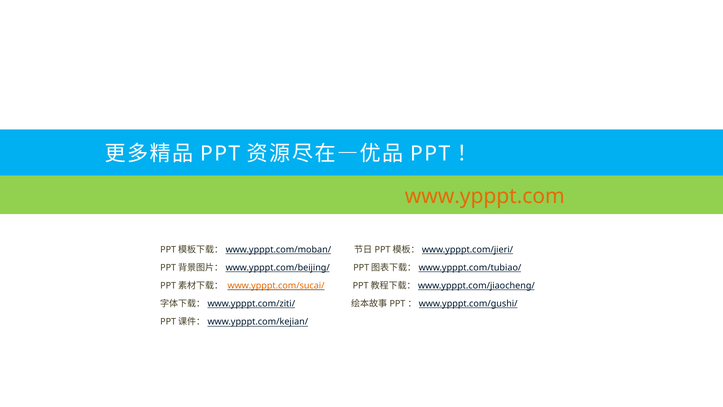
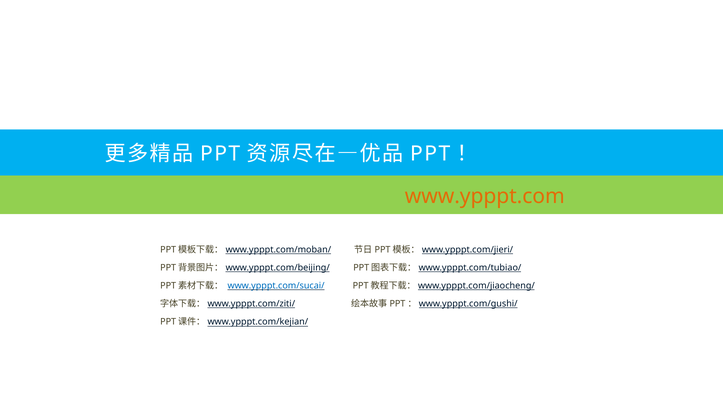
www.ypppt.com/sucai/ colour: orange -> blue
